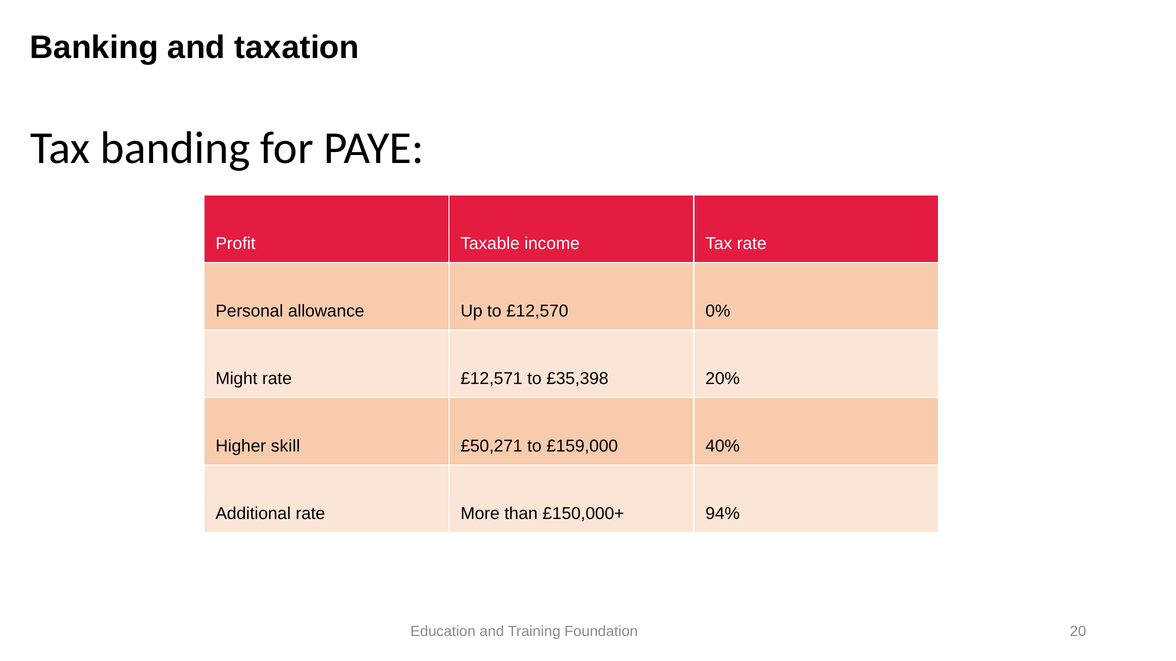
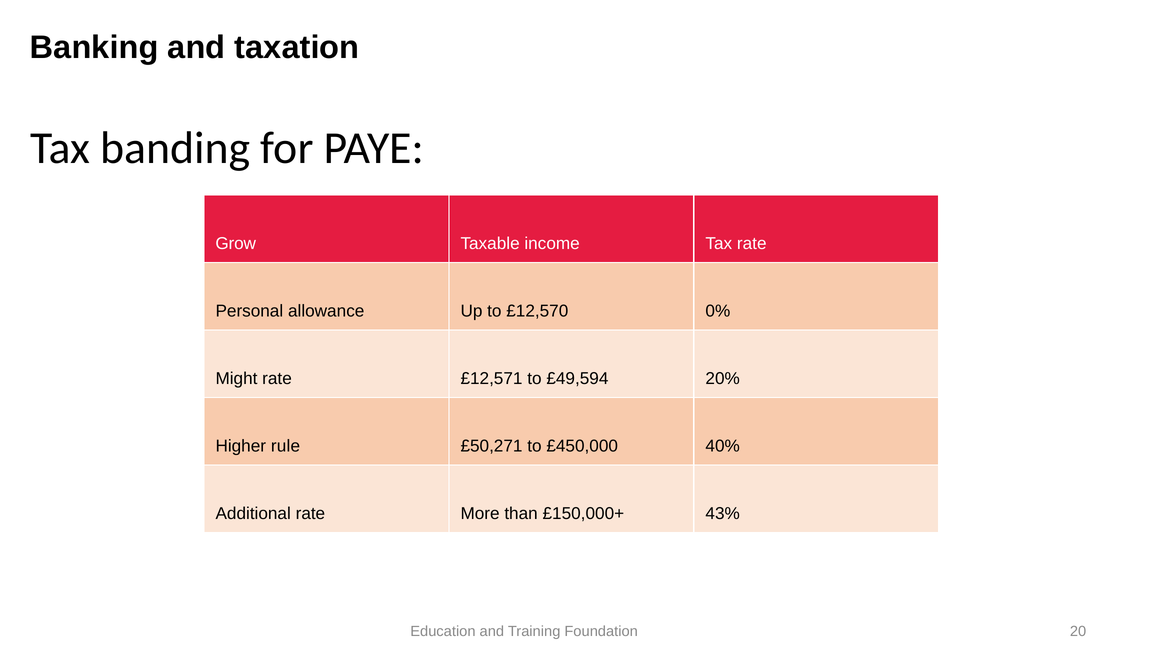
Profit: Profit -> Grow
£35,398: £35,398 -> £49,594
skill: skill -> rule
£159,000: £159,000 -> £450,000
94%: 94% -> 43%
